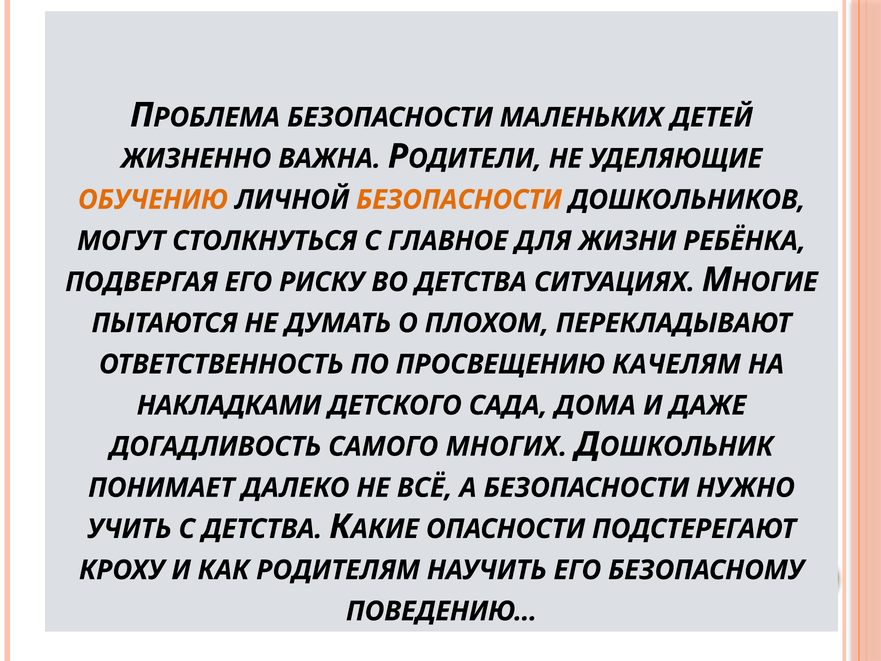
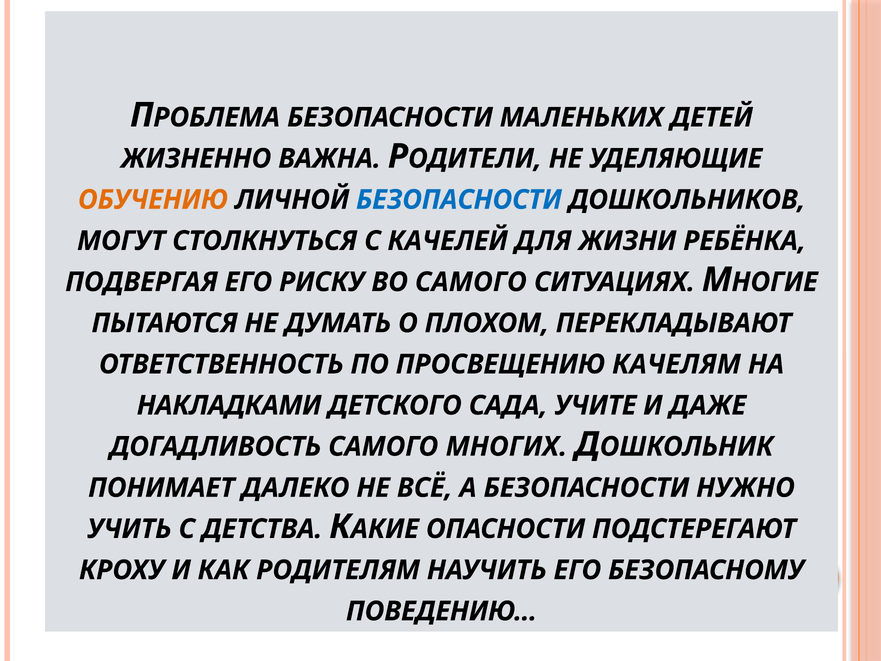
БЕЗОПАСНОСТИ at (459, 200) colour: orange -> blue
ГЛАВНОЕ: ГЛАВНОЕ -> КАЧЕЛЕЙ
ВО ДЕТСТВА: ДЕТСТВА -> САМОГО
ДОМА: ДОМА -> УЧИТЕ
